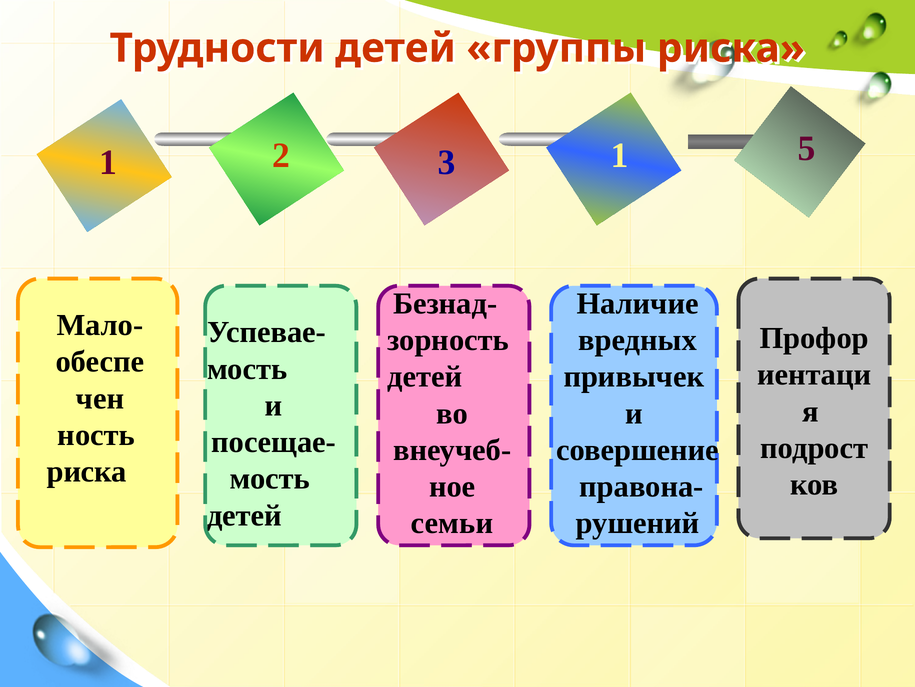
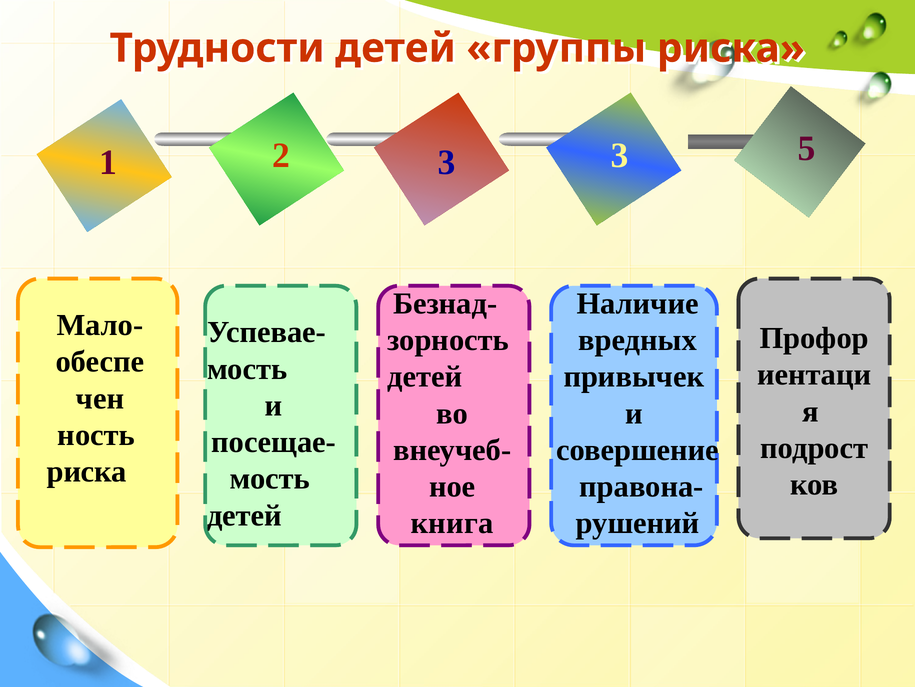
3 1: 1 -> 3
семьи: семьи -> книга
